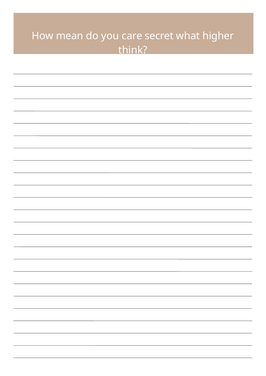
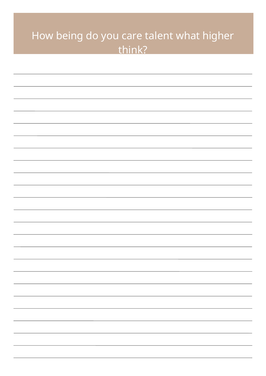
mean: mean -> being
secret: secret -> talent
